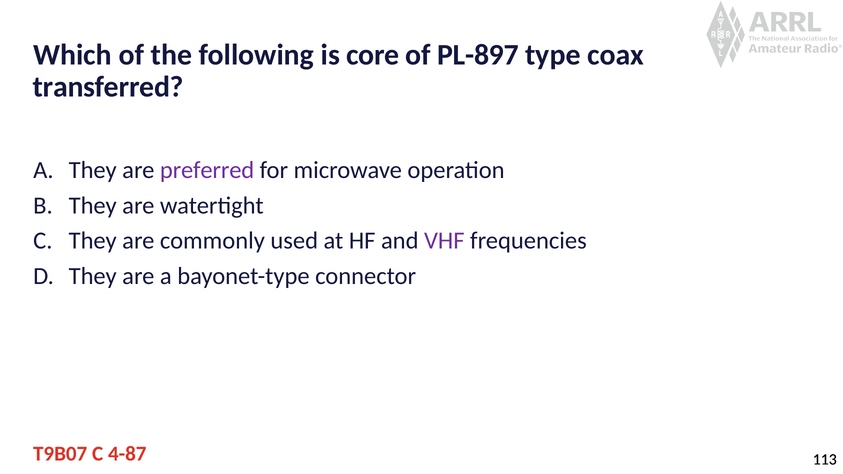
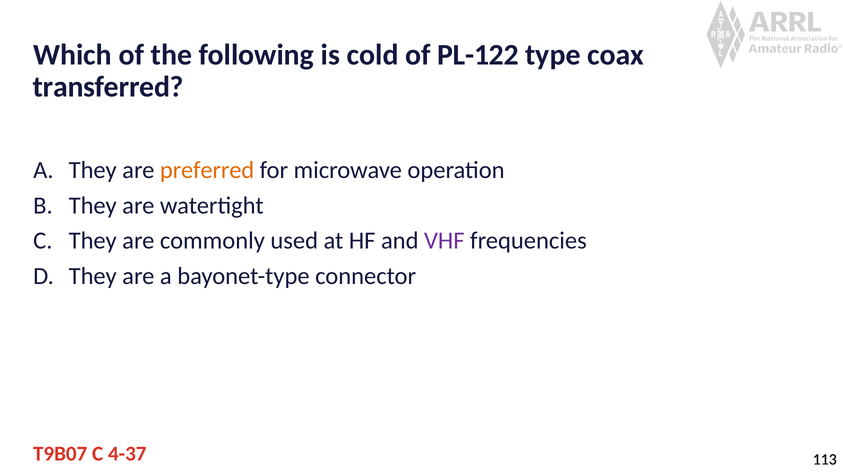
core: core -> cold
PL-897: PL-897 -> PL-122
preferred colour: purple -> orange
4-87: 4-87 -> 4-37
